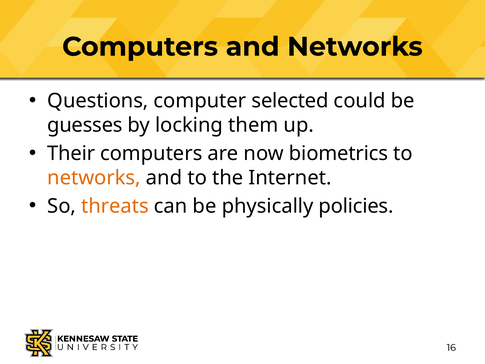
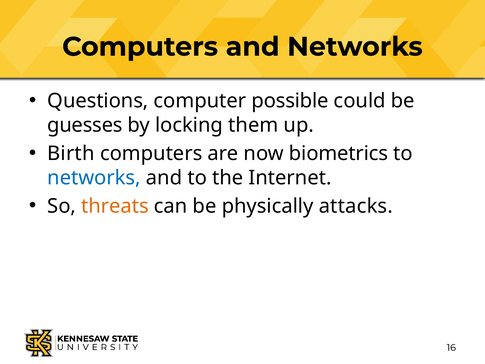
selected: selected -> possible
Their: Their -> Birth
networks at (94, 178) colour: orange -> blue
policies: policies -> attacks
